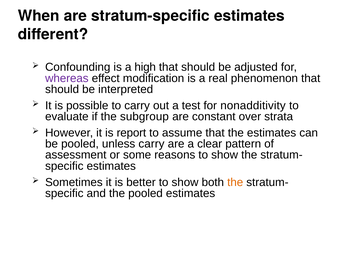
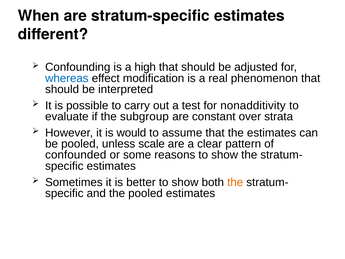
whereas colour: purple -> blue
report: report -> would
unless carry: carry -> scale
assessment: assessment -> confounded
